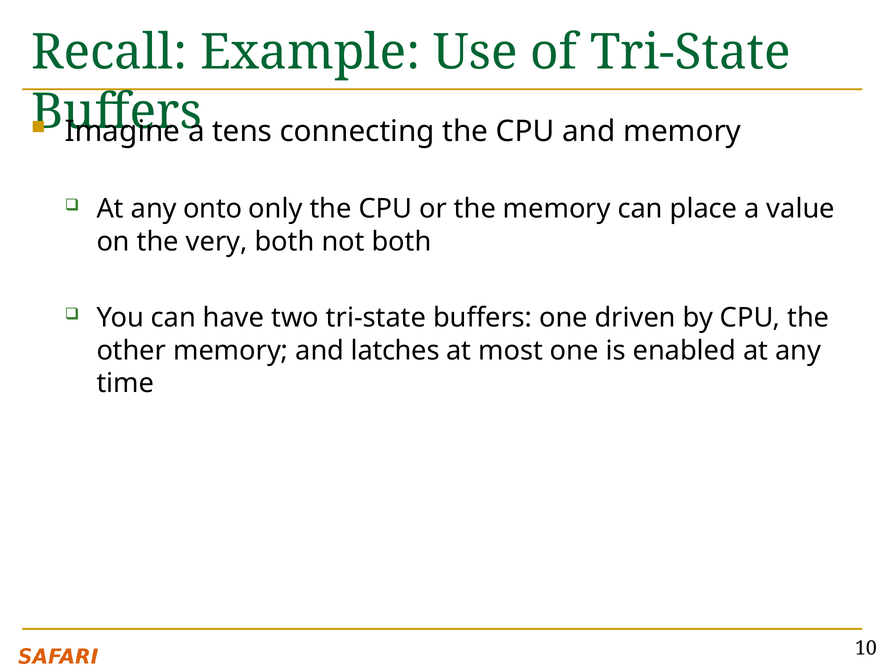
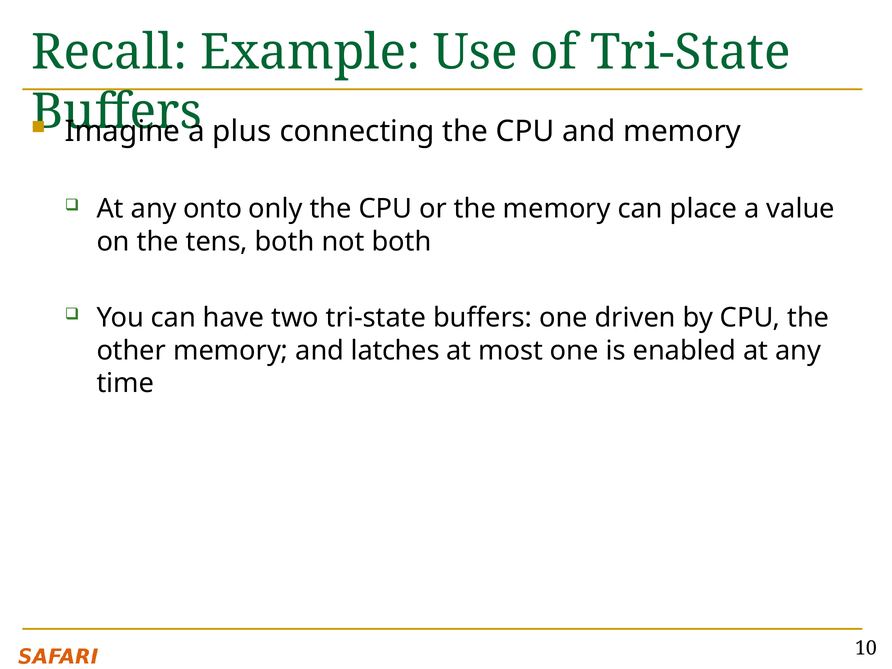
tens: tens -> plus
very: very -> tens
